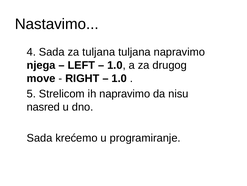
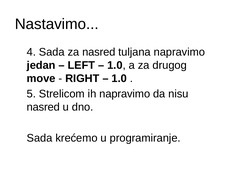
za tuljana: tuljana -> nasred
njega: njega -> jedan
